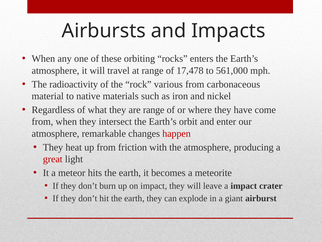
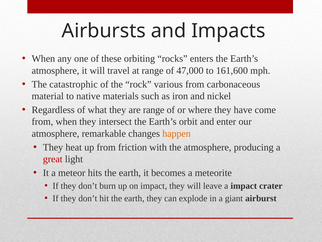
17,478: 17,478 -> 47,000
561,000: 561,000 -> 161,600
radioactivity: radioactivity -> catastrophic
happen colour: red -> orange
